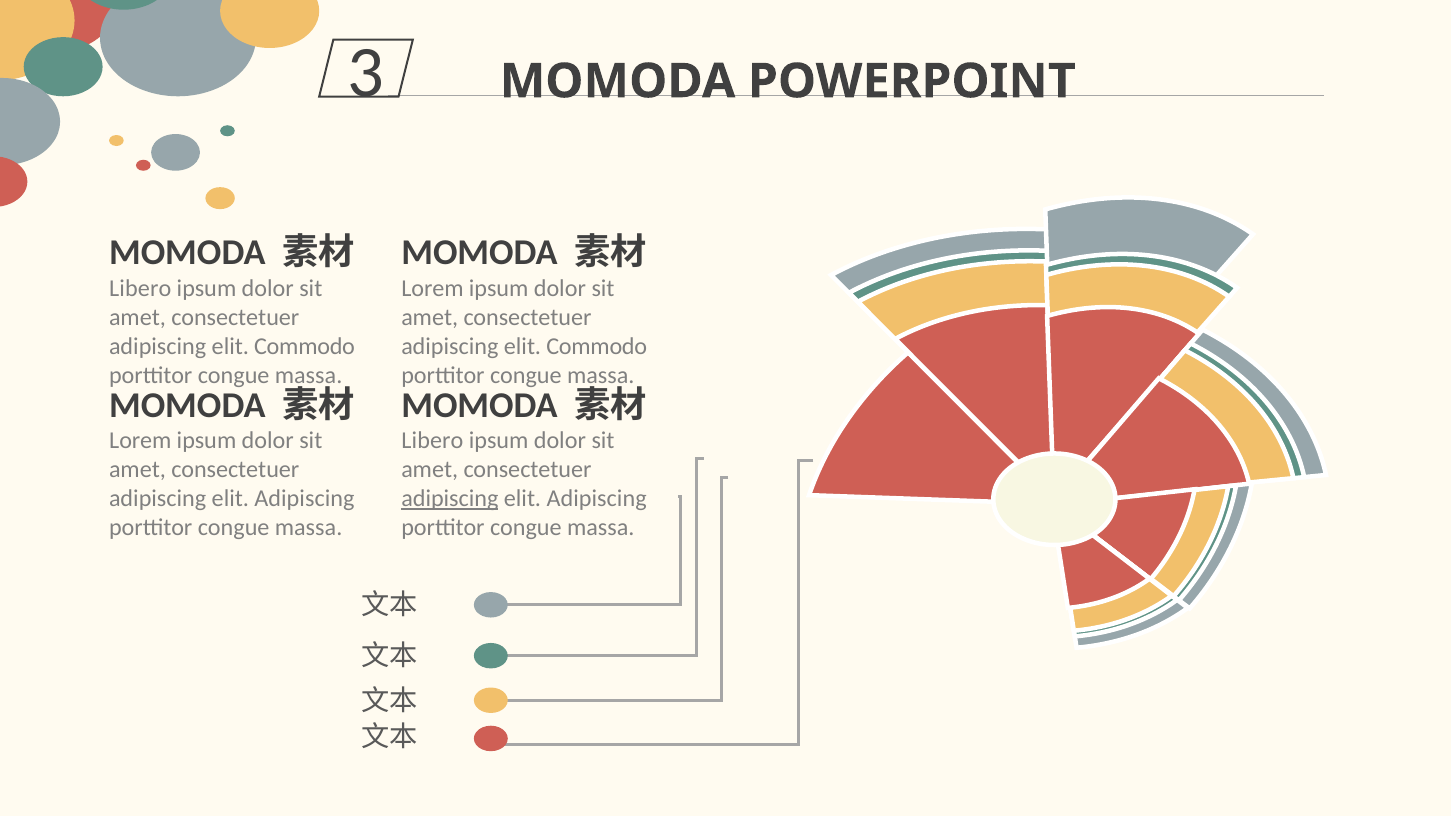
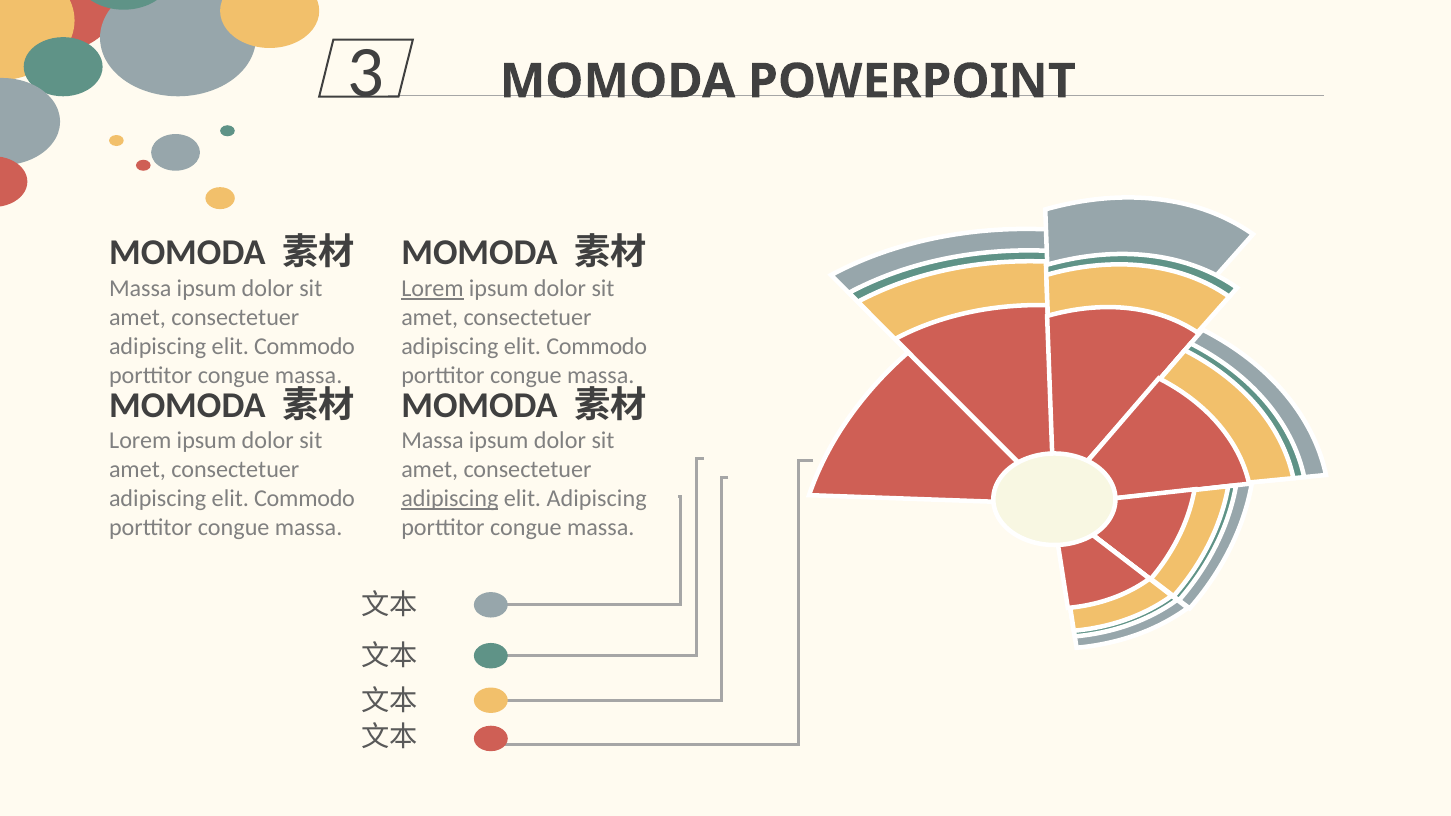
Libero at (140, 289): Libero -> Massa
Lorem at (432, 289) underline: none -> present
Libero at (432, 441): Libero -> Massa
Adipiscing at (304, 499): Adipiscing -> Commodo
